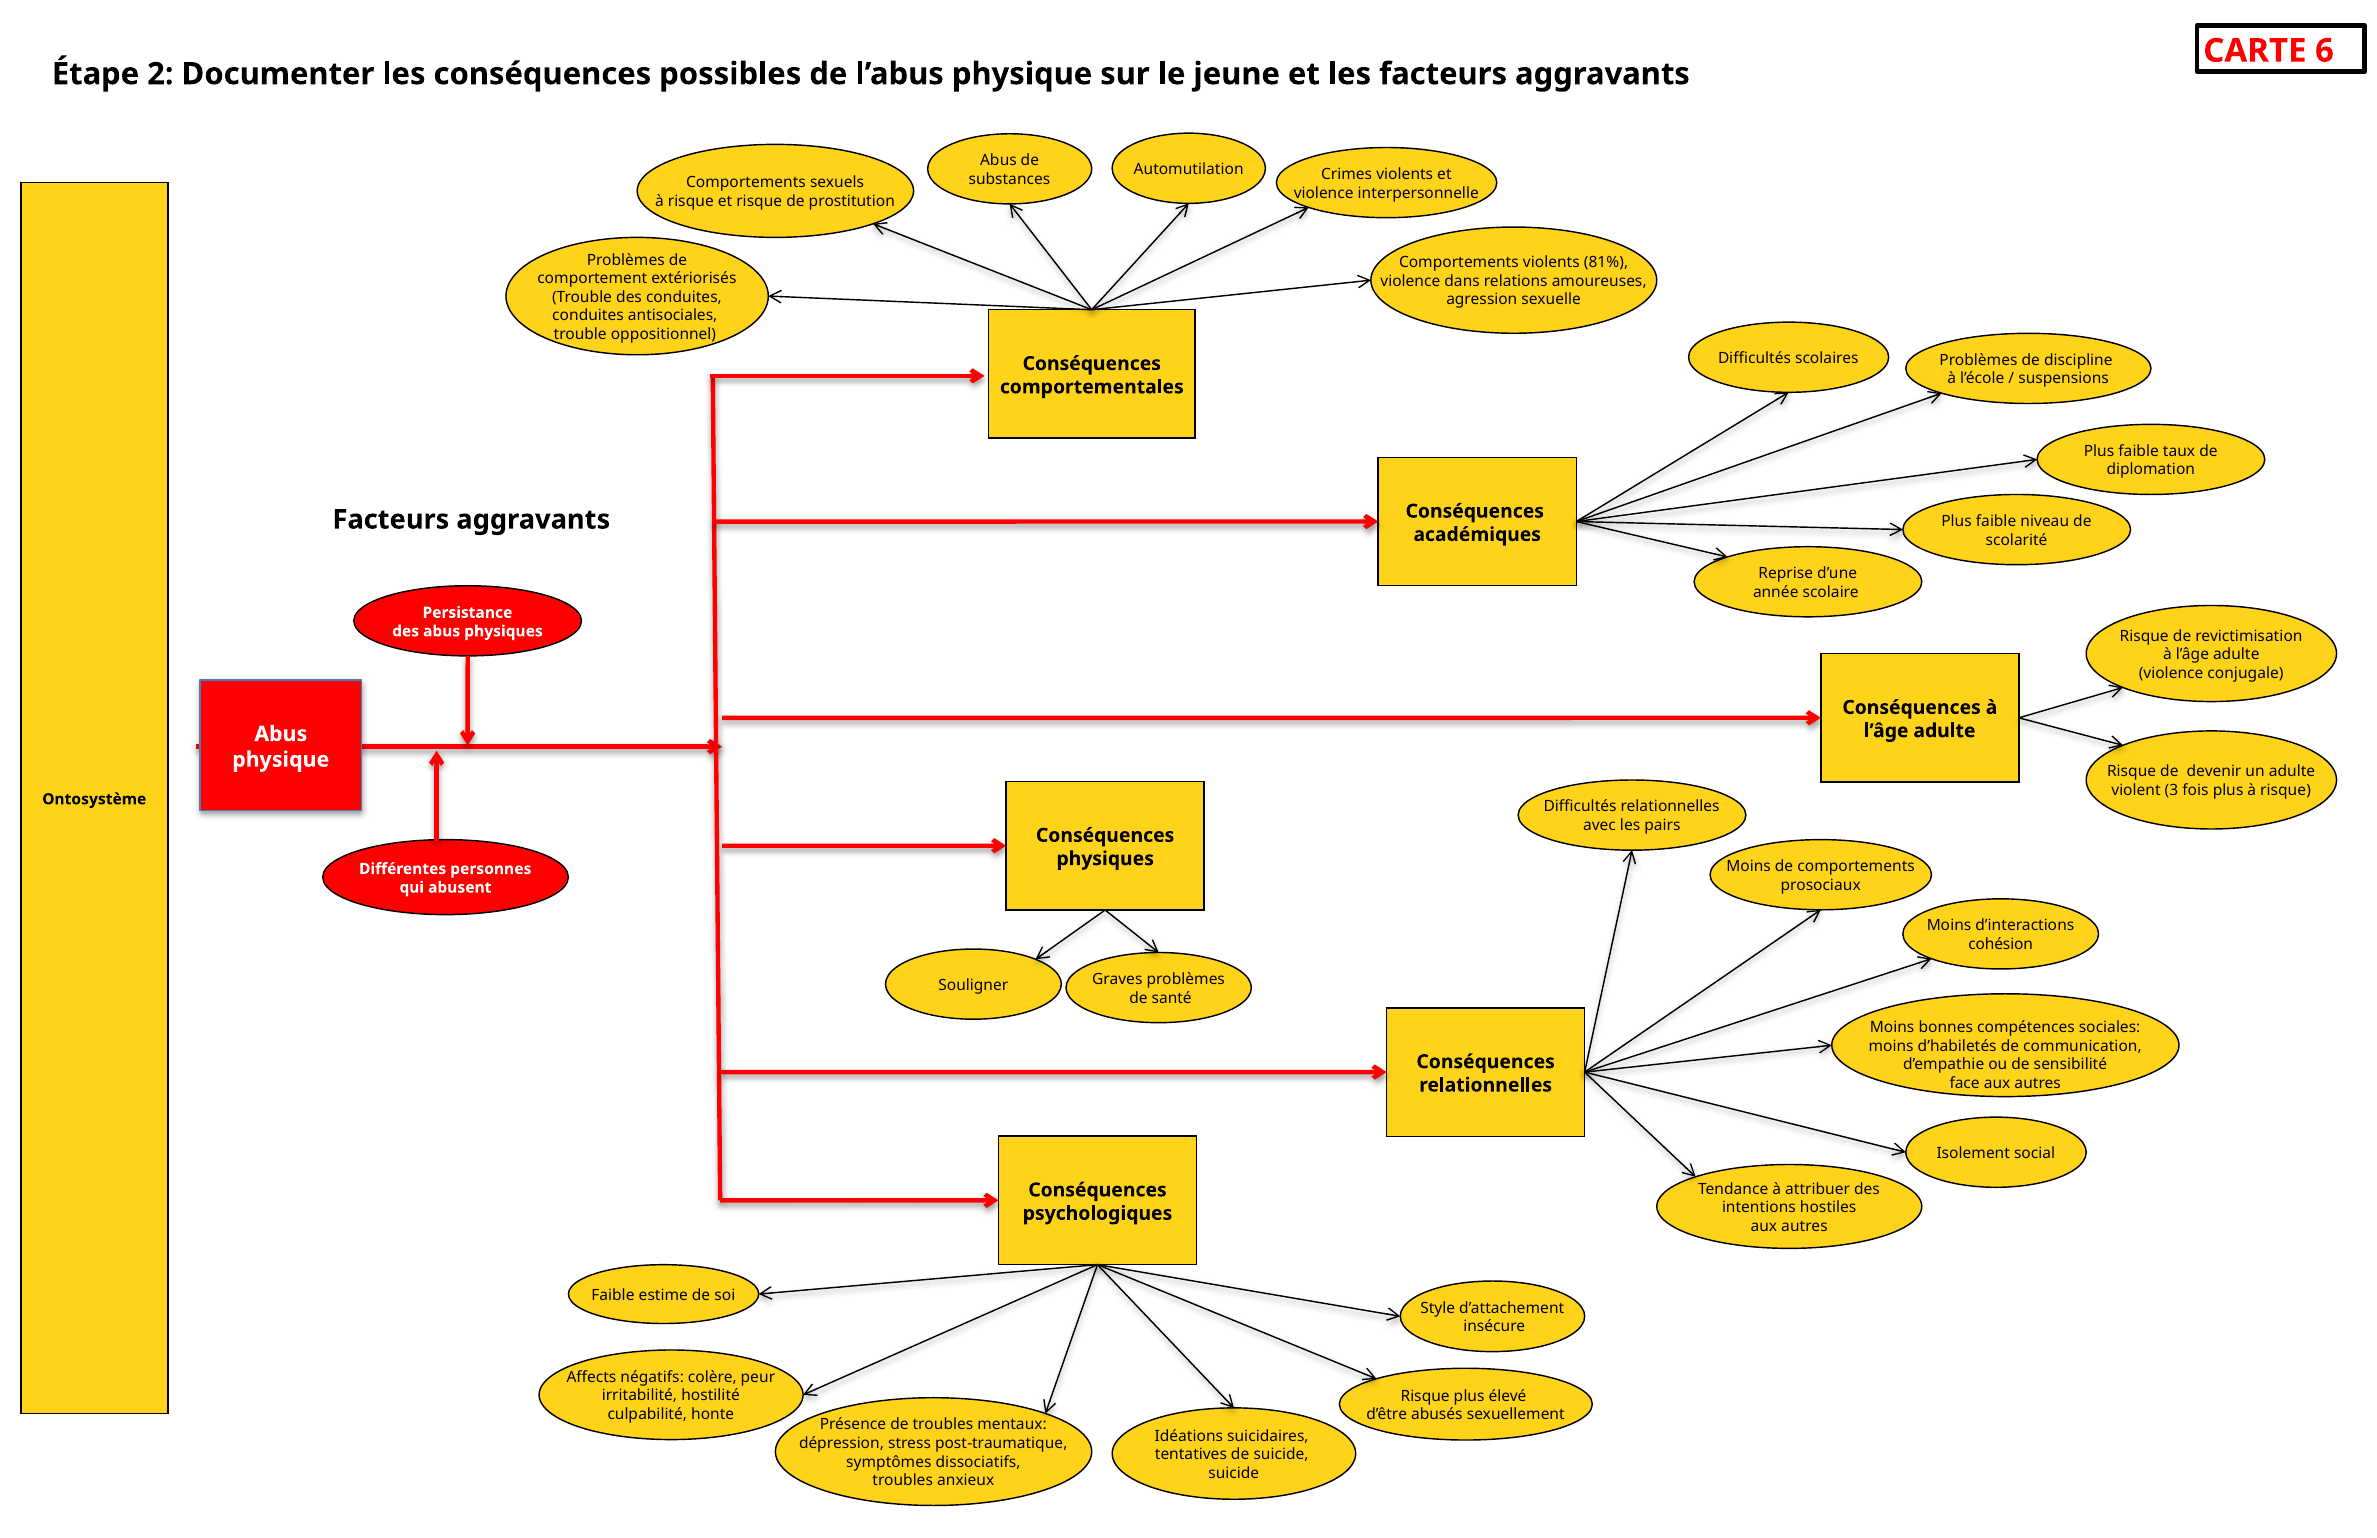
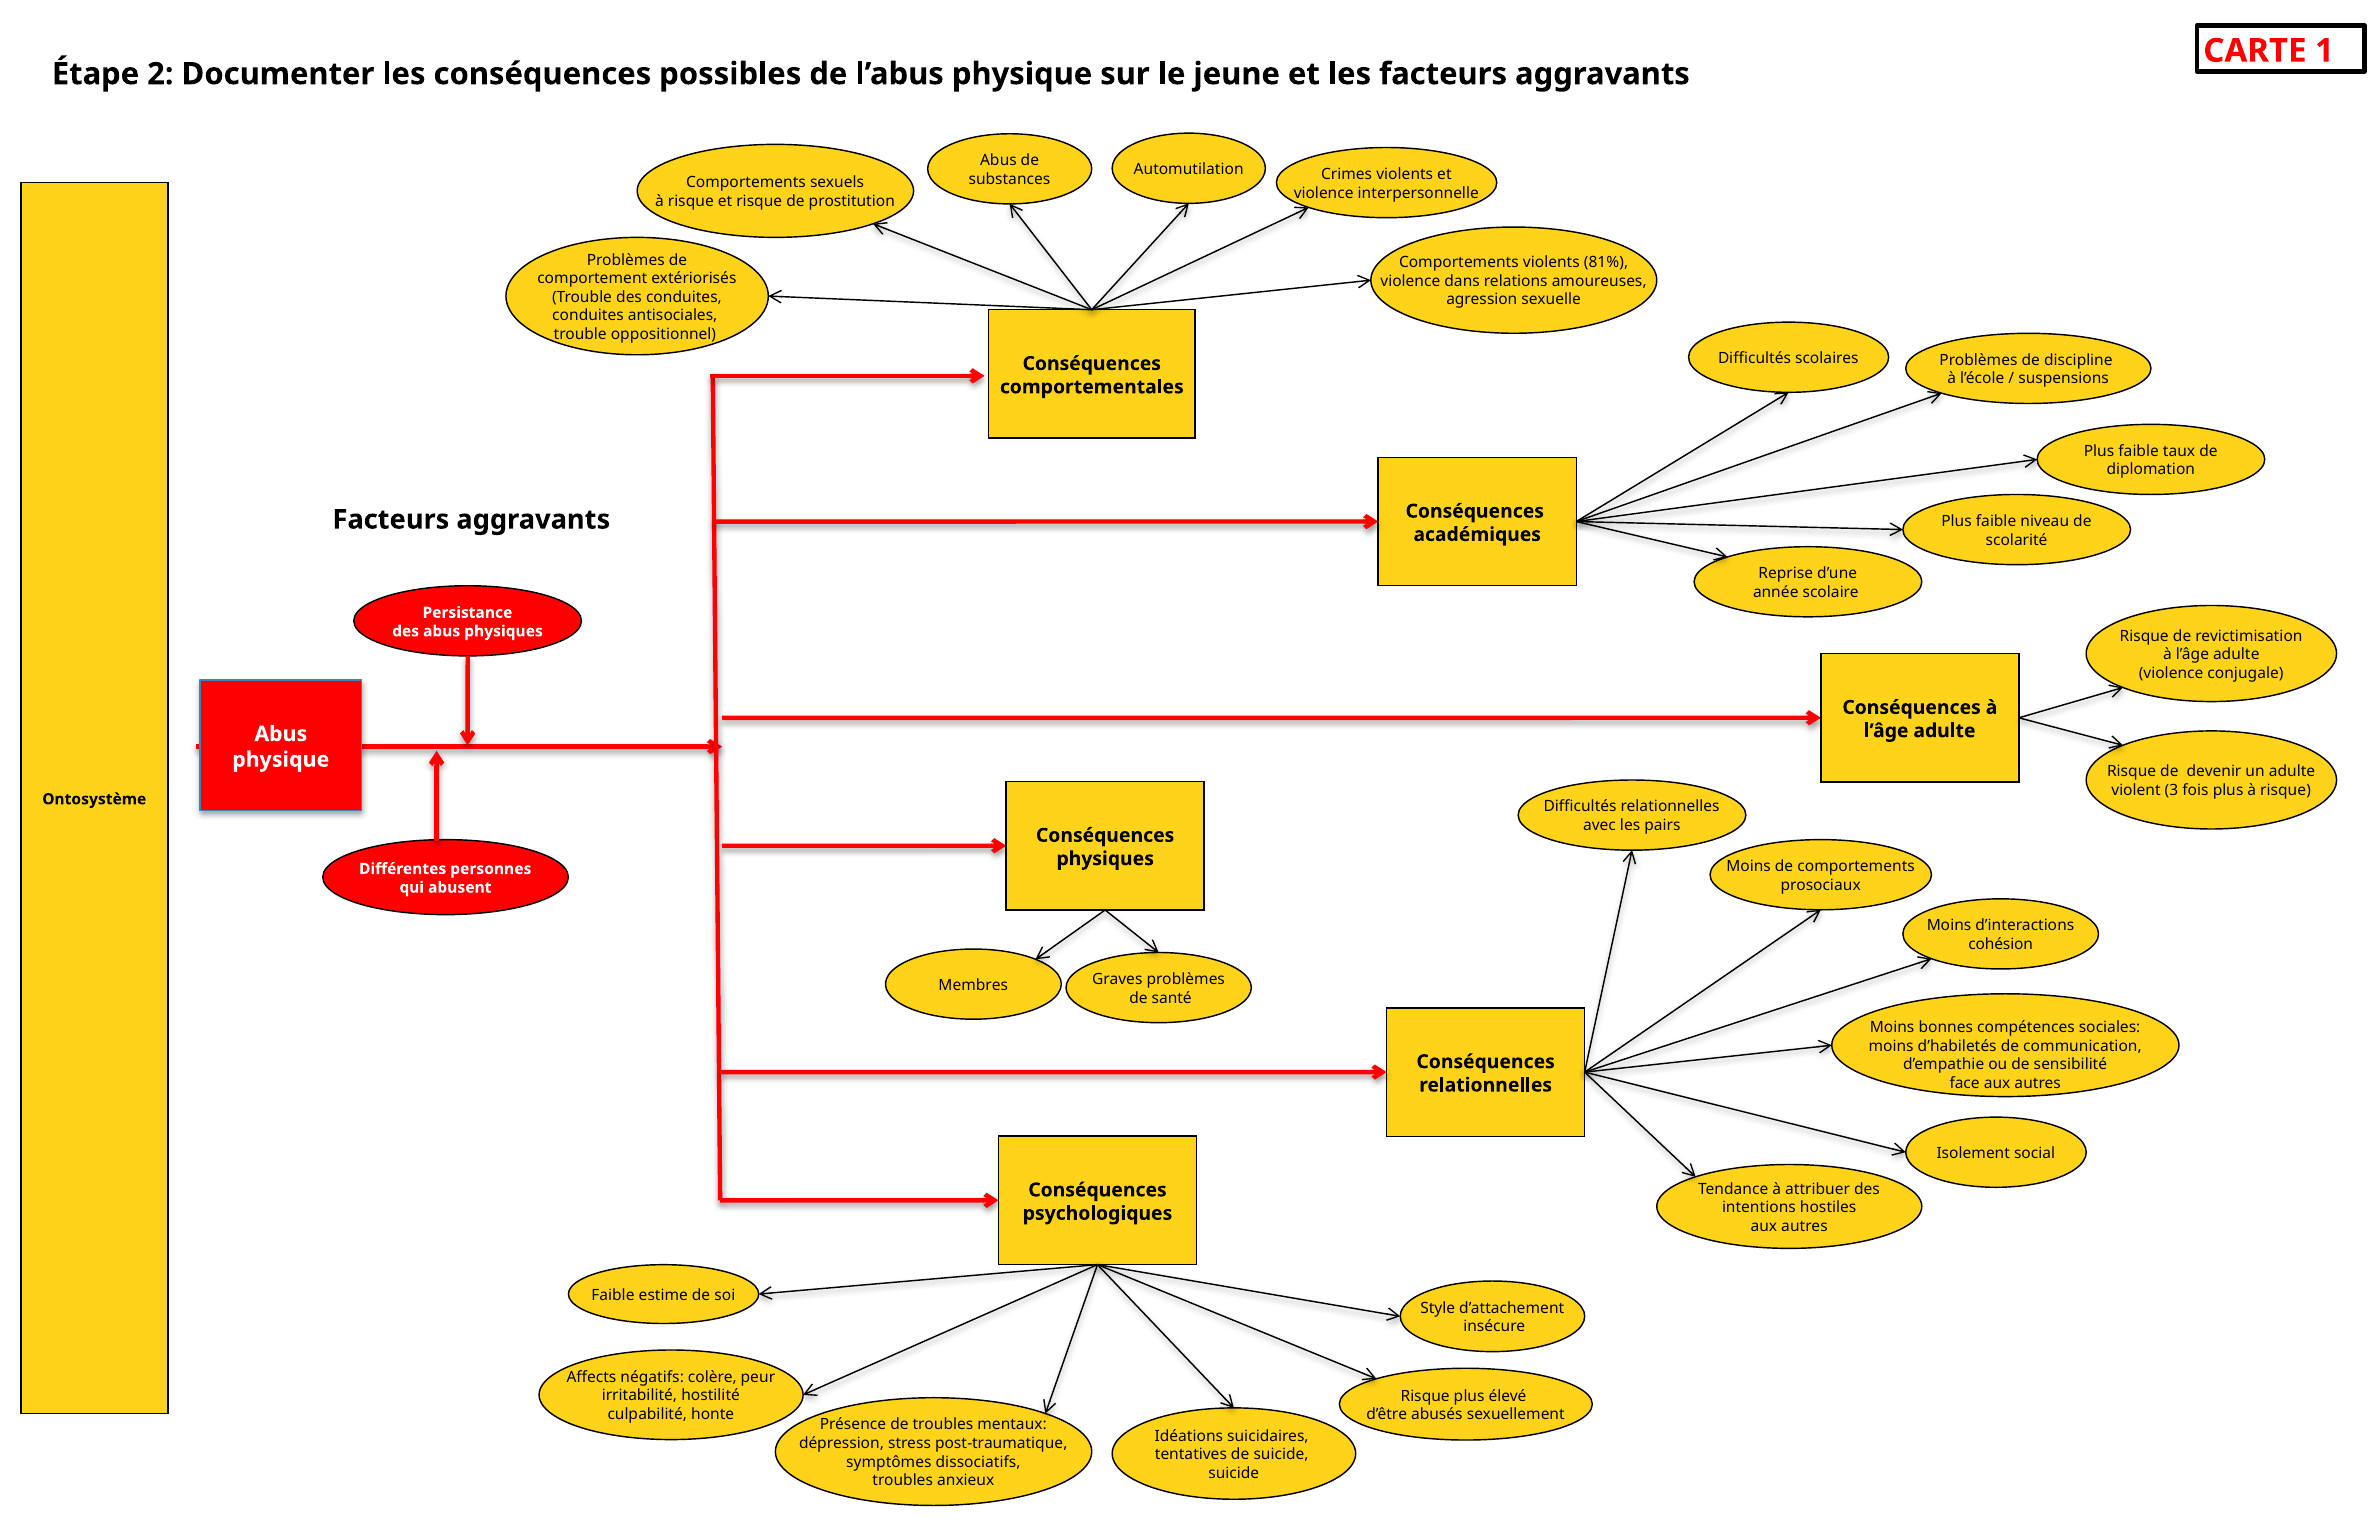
6: 6 -> 1
Souligner: Souligner -> Membres
